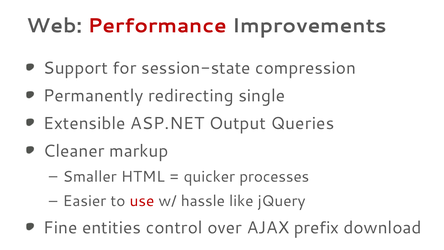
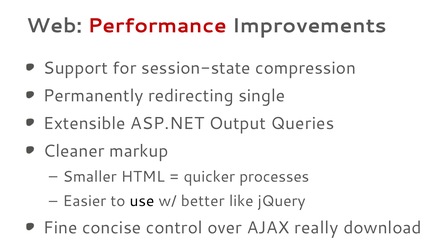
use colour: red -> black
hassle: hassle -> better
entities: entities -> concise
prefix: prefix -> really
